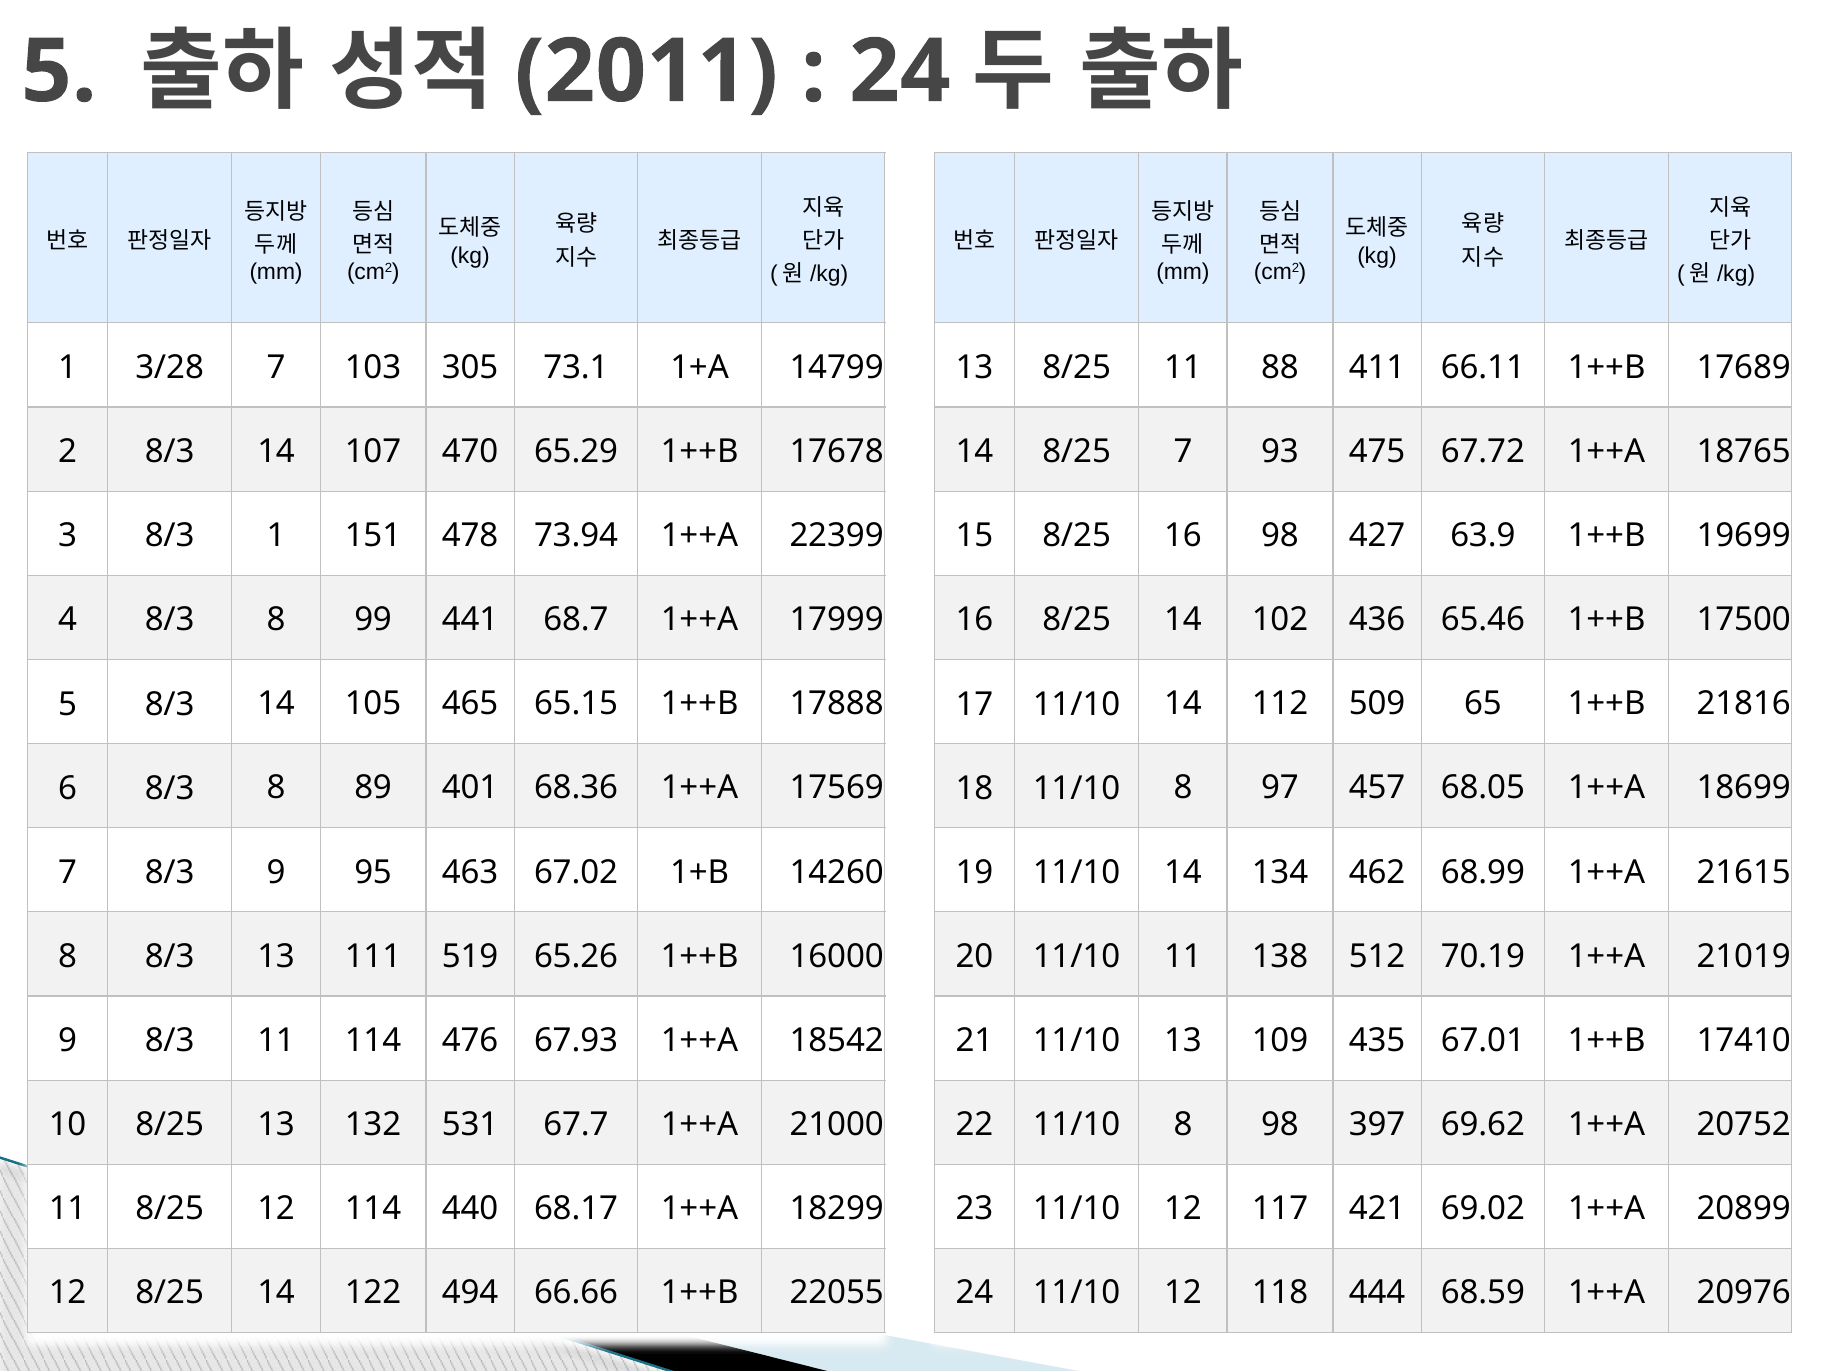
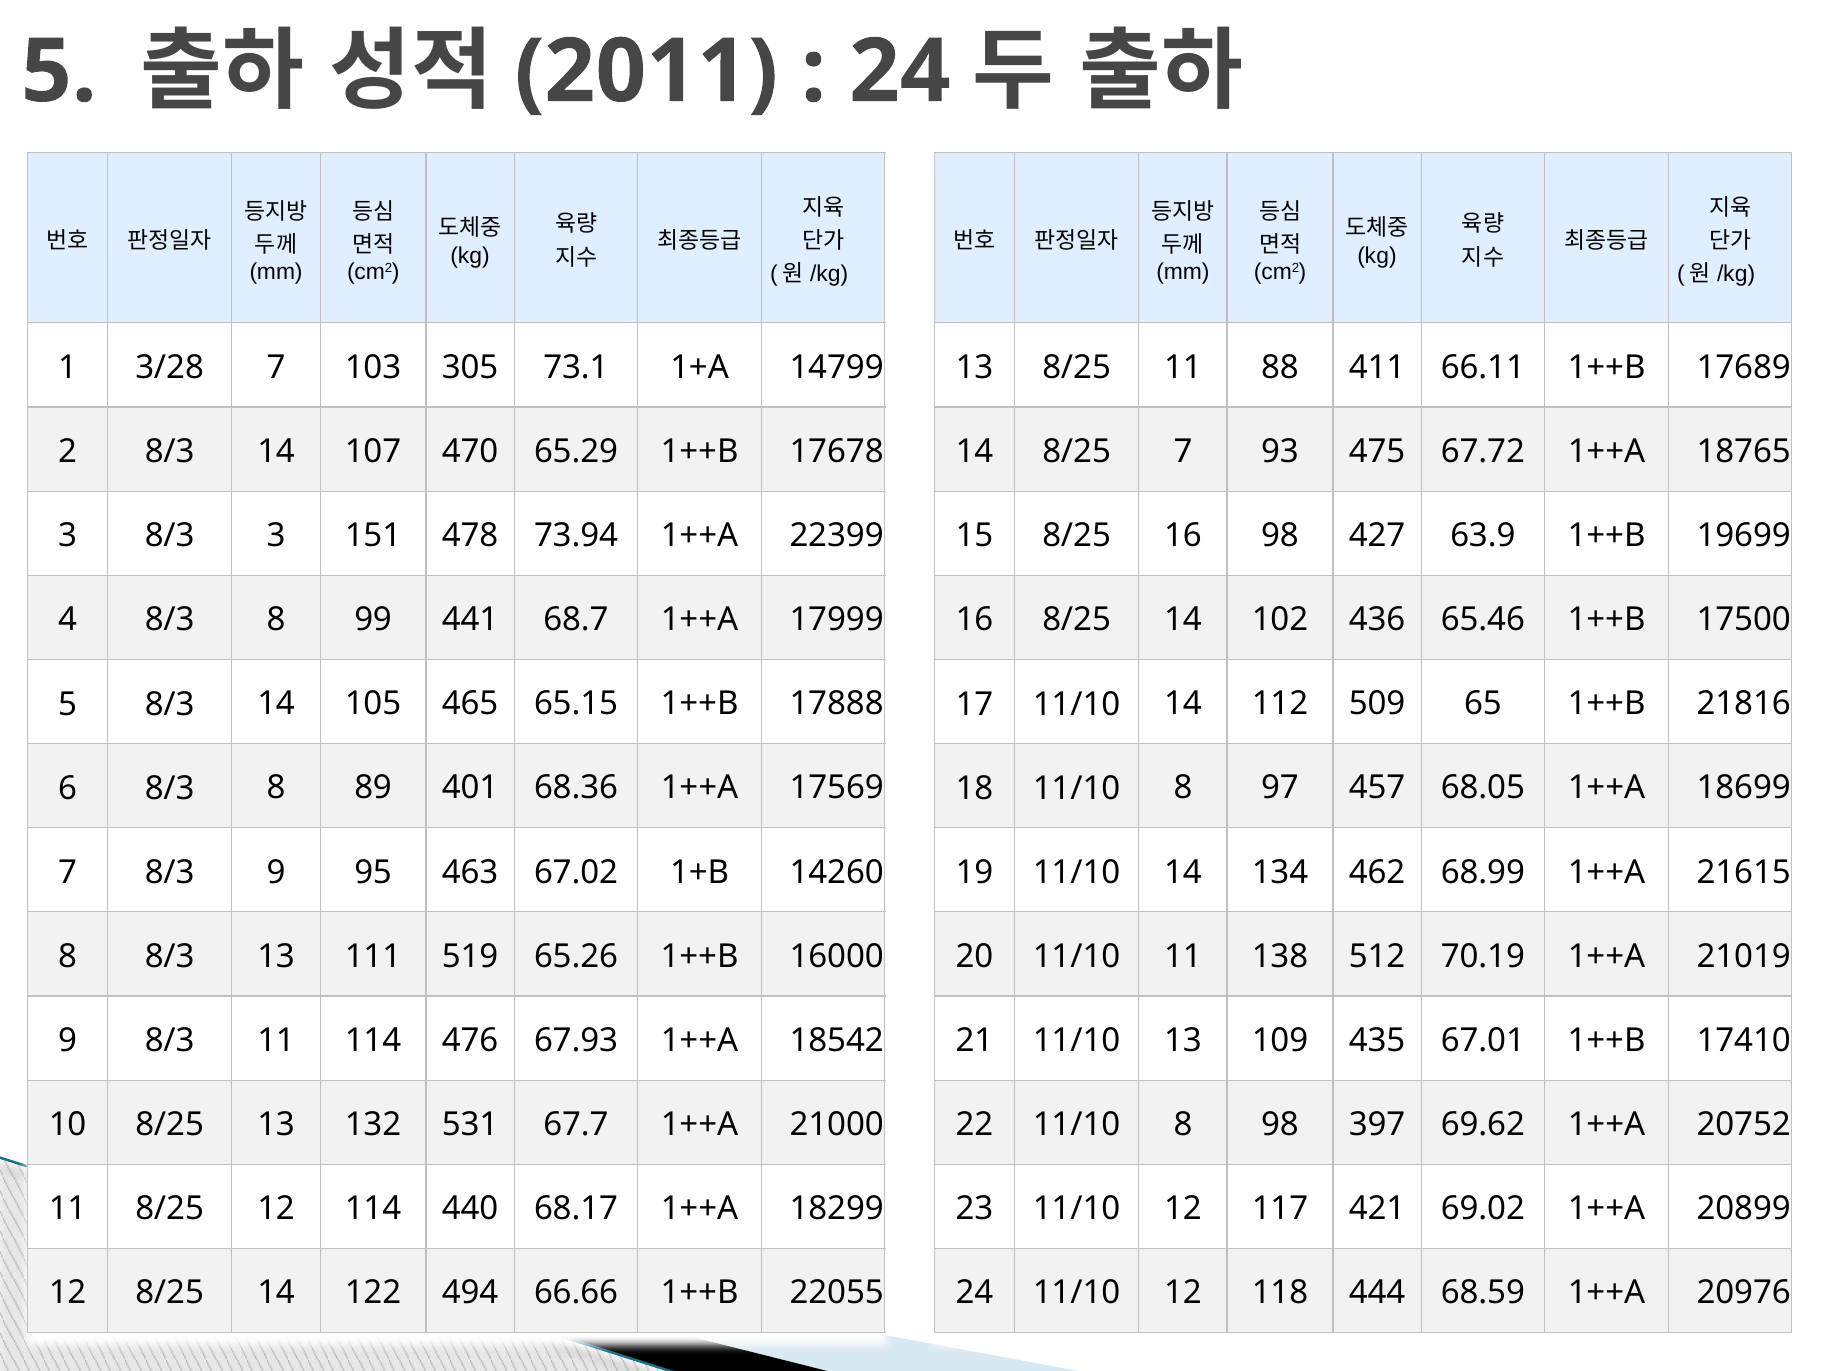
8/3 1: 1 -> 3
